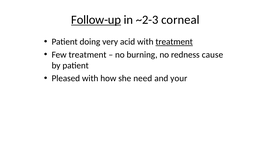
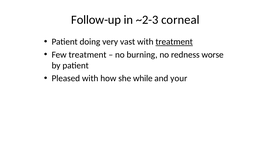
Follow-up underline: present -> none
acid: acid -> vast
cause: cause -> worse
need: need -> while
